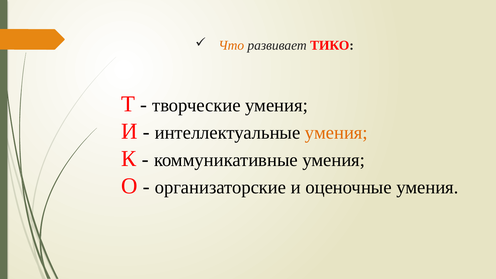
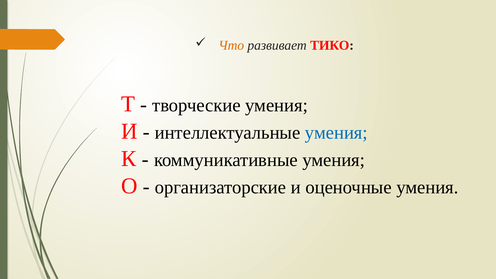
умения at (336, 133) colour: orange -> blue
